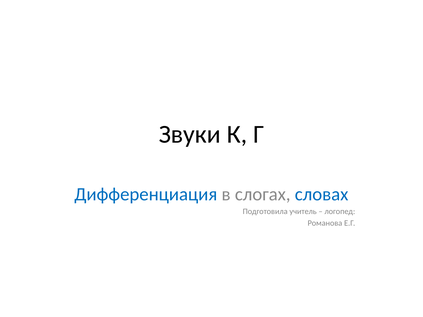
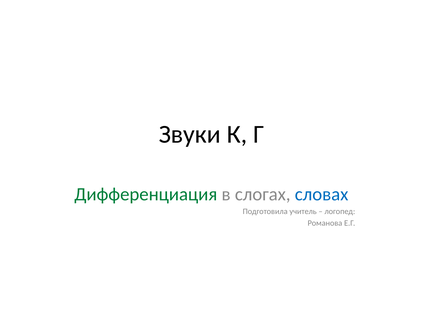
Дифференциация colour: blue -> green
